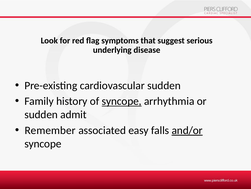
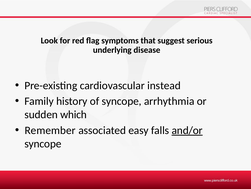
cardiovascular sudden: sudden -> instead
syncope at (122, 101) underline: present -> none
admit: admit -> which
